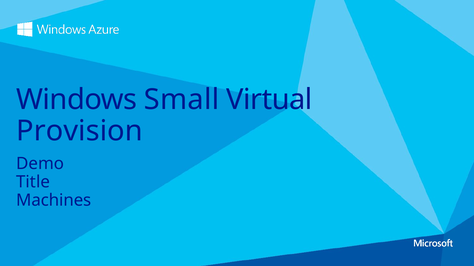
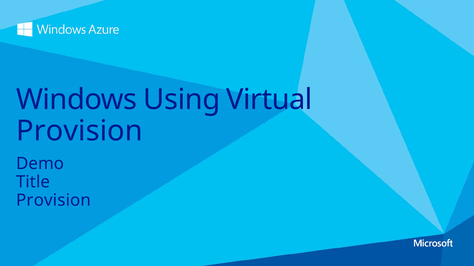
Small: Small -> Using
Machines at (54, 201): Machines -> Provision
